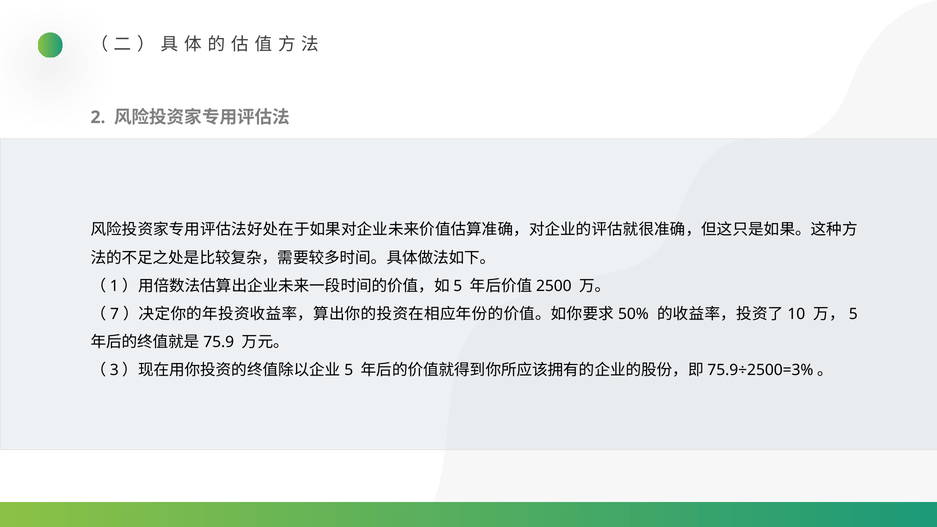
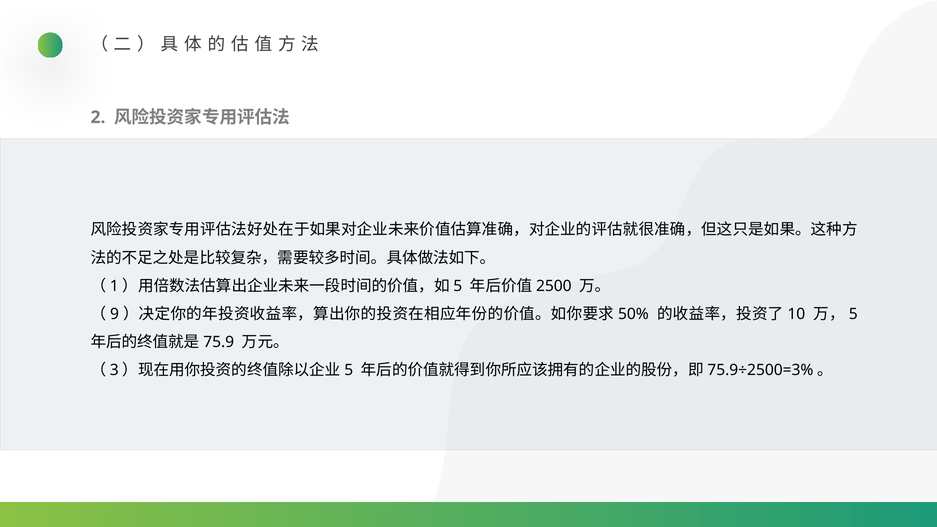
7: 7 -> 9
